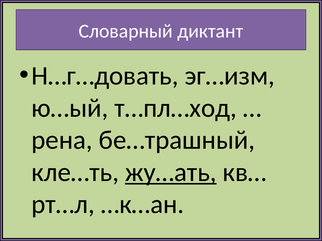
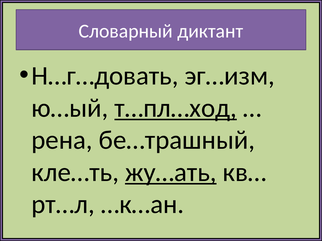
т…пл…ход underline: none -> present
